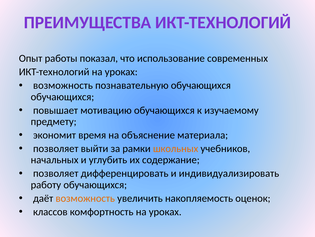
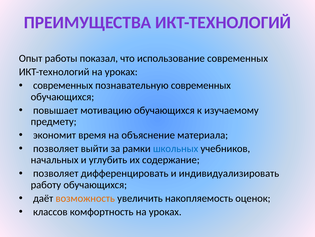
возможность at (63, 85): возможность -> современных
познавательную обучающихся: обучающихся -> современных
школьных colour: orange -> blue
